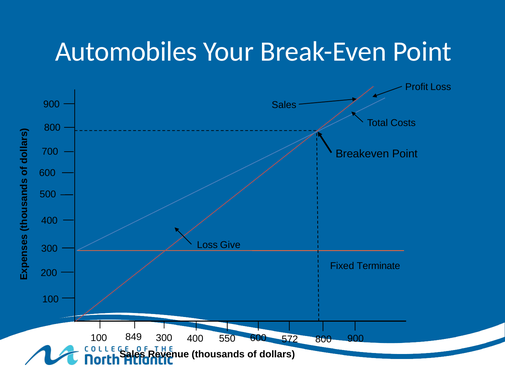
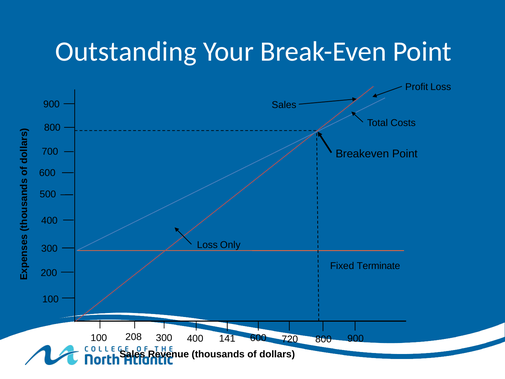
Automobiles: Automobiles -> Outstanding
Give: Give -> Only
849: 849 -> 208
550: 550 -> 141
572: 572 -> 720
